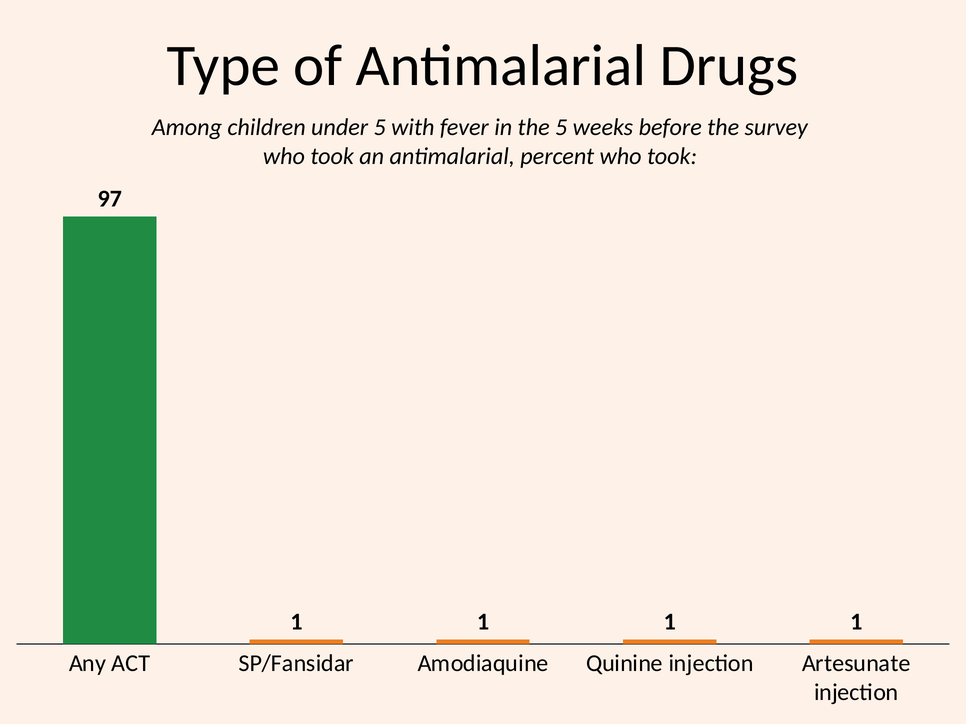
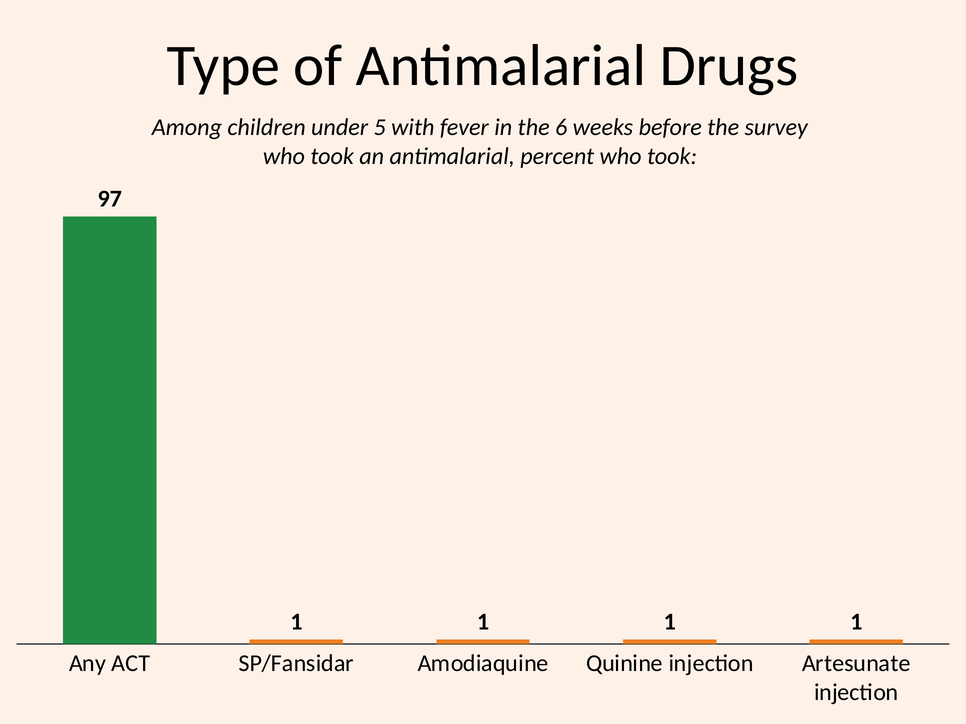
the 5: 5 -> 6
